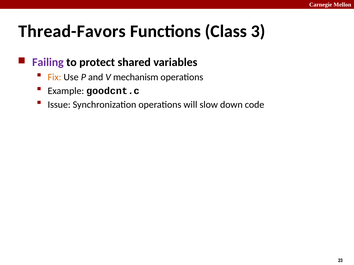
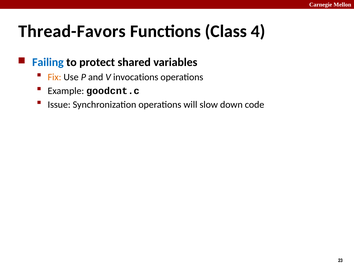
3: 3 -> 4
Failing colour: purple -> blue
mechanism: mechanism -> invocations
